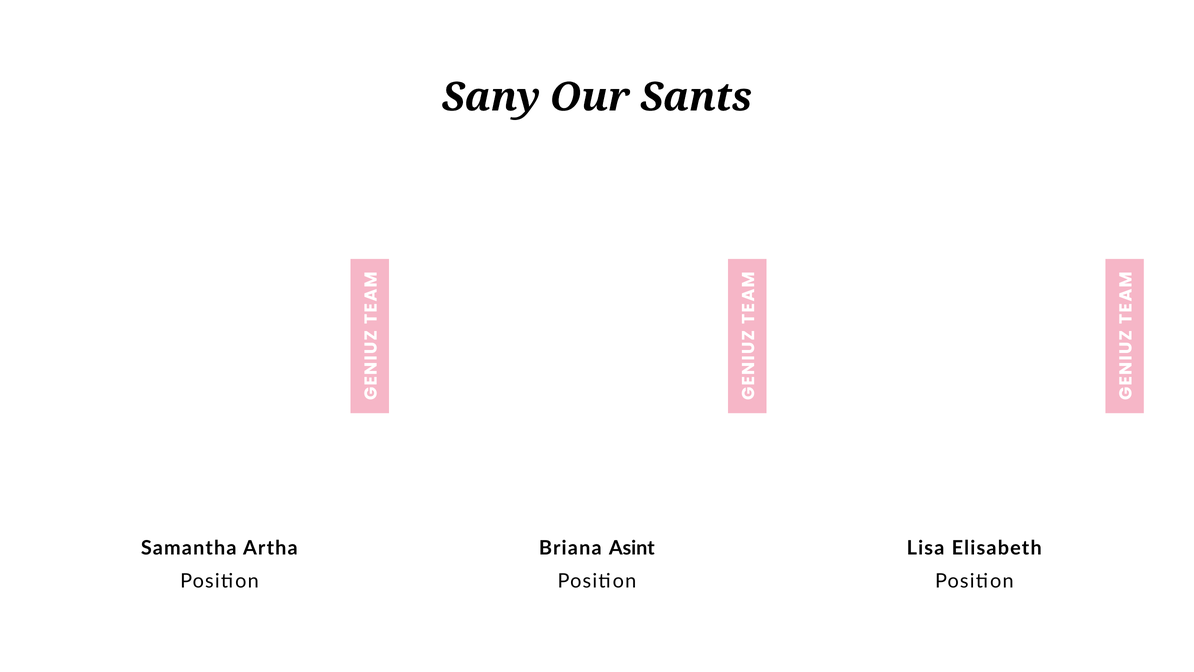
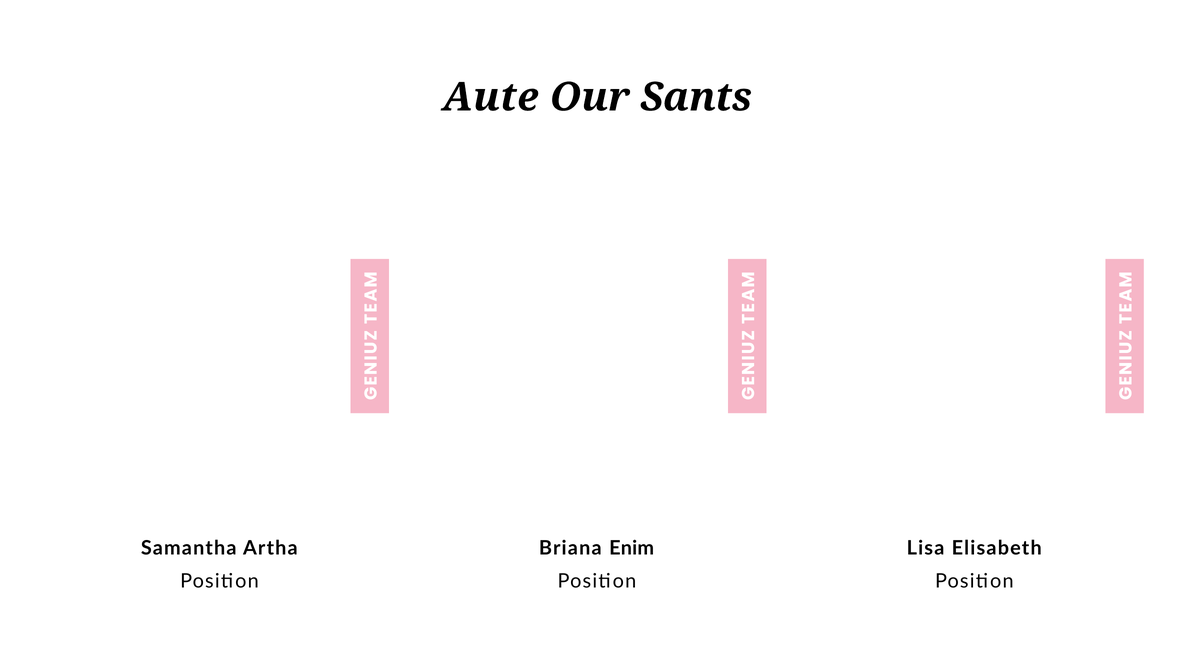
Sany: Sany -> Aute
Asint: Asint -> Enim
